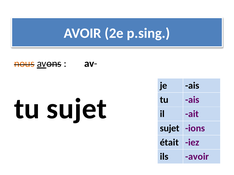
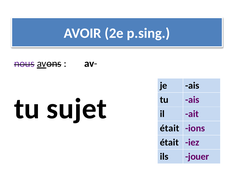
nous colour: orange -> purple
sujet at (170, 129): sujet -> était
ils avoir: avoir -> jouer
